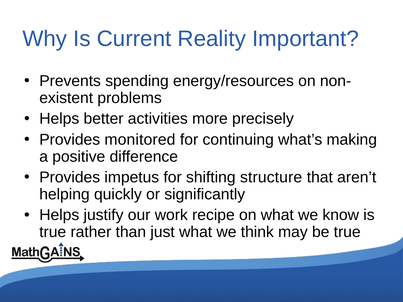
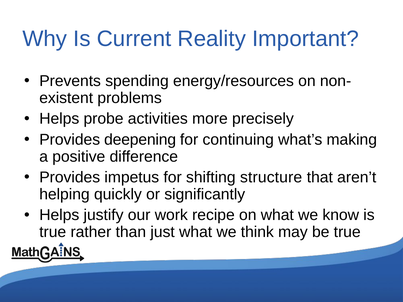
better: better -> probe
monitored: monitored -> deepening
